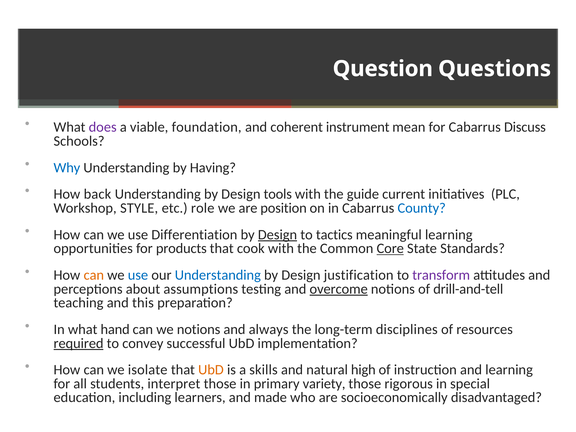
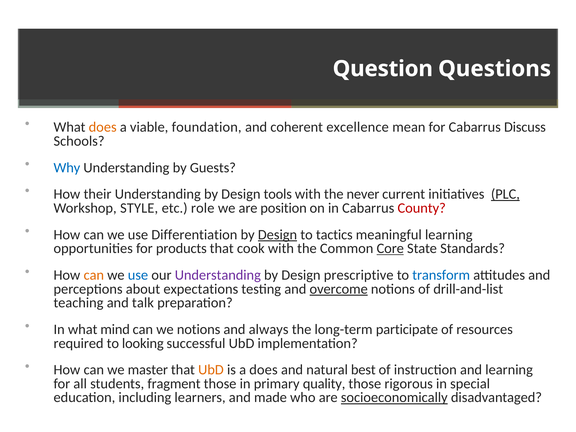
does at (103, 127) colour: purple -> orange
instrument: instrument -> excellence
Having: Having -> Guests
back: back -> their
guide: guide -> never
PLC underline: none -> present
County colour: blue -> red
Understanding at (218, 275) colour: blue -> purple
justification: justification -> prescriptive
transform colour: purple -> blue
assumptions: assumptions -> expectations
drill-and-tell: drill-and-tell -> drill-and-list
this: this -> talk
hand: hand -> mind
disciplines: disciplines -> participate
required underline: present -> none
convey: convey -> looking
isolate: isolate -> master
a skills: skills -> does
high: high -> best
interpret: interpret -> fragment
variety: variety -> quality
socioeconomically underline: none -> present
